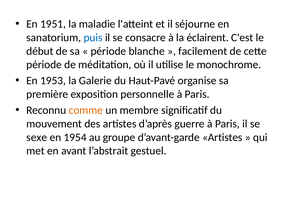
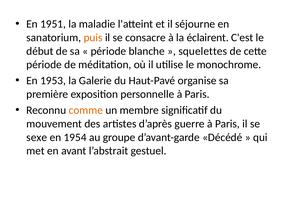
puis colour: blue -> orange
facilement: facilement -> squelettes
d’avant-garde Artistes: Artistes -> Décédé
